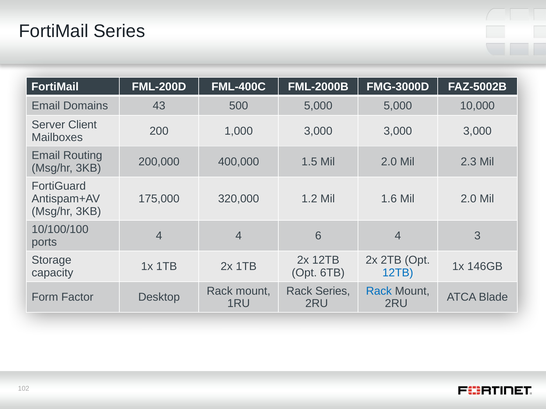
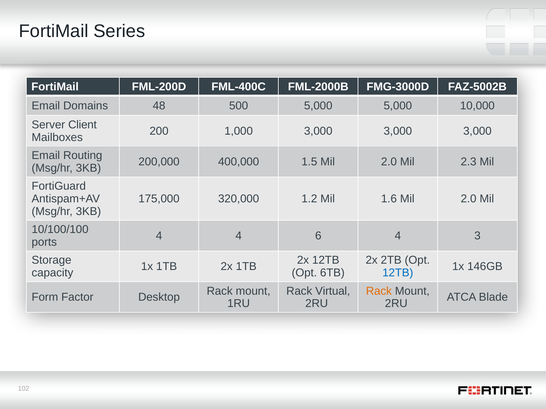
43: 43 -> 48
Rack Series: Series -> Virtual
Rack at (379, 291) colour: blue -> orange
